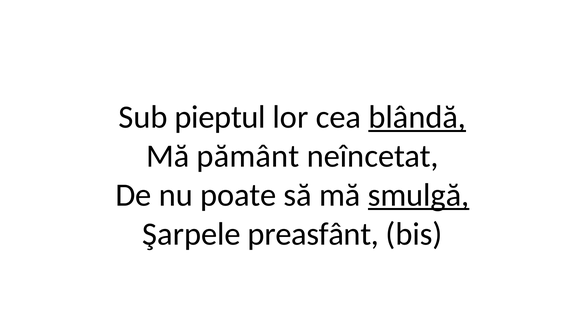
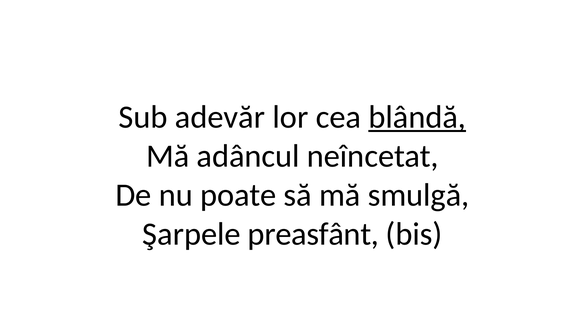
pieptul: pieptul -> adevăr
pământ: pământ -> adâncul
smulgă underline: present -> none
